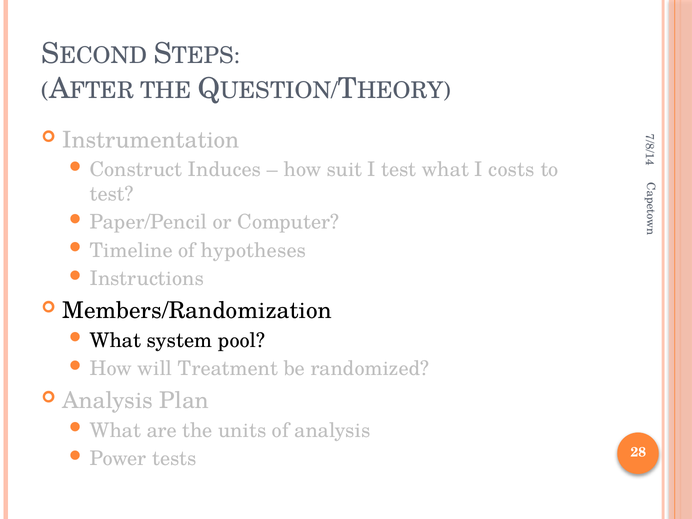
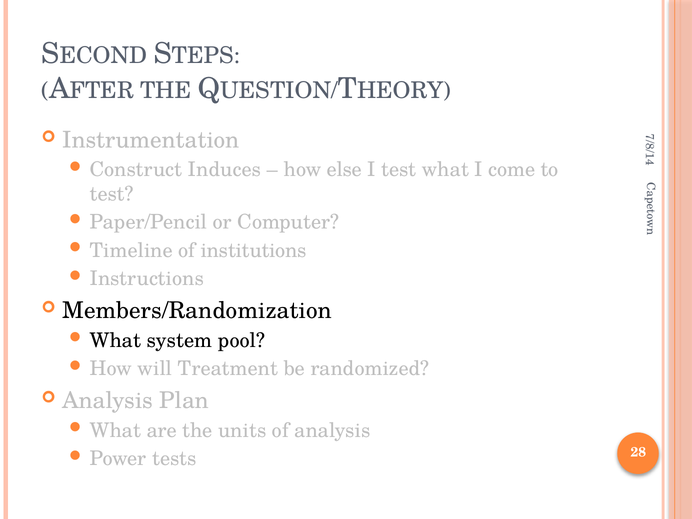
suit: suit -> else
costs: costs -> come
hypotheses: hypotheses -> institutions
